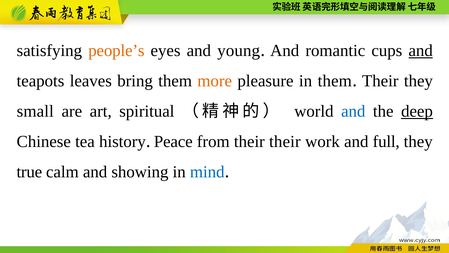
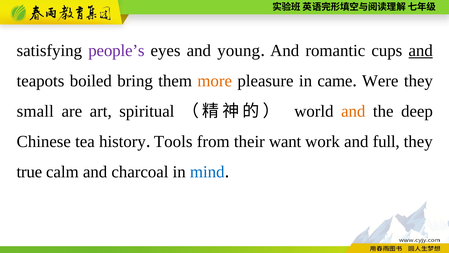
people’s colour: orange -> purple
leaves: leaves -> boiled
in them: them -> came
Their at (380, 81): Their -> Were
and at (353, 111) colour: blue -> orange
deep underline: present -> none
Peace: Peace -> Tools
their their: their -> want
showing: showing -> charcoal
